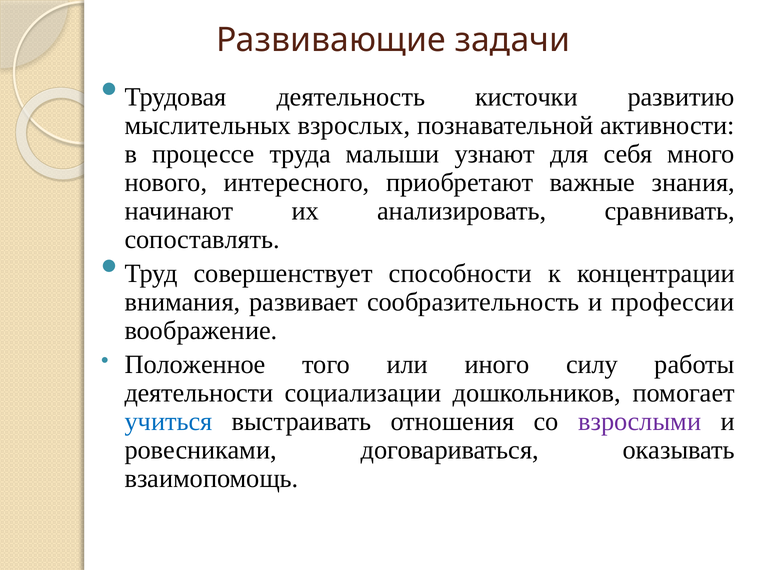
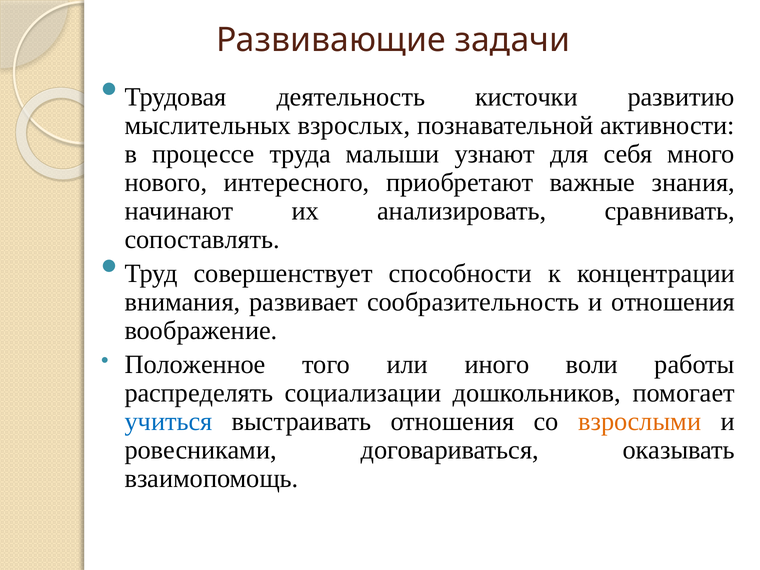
и профессии: профессии -> отношения
силу: силу -> воли
деятельности: деятельности -> распределять
взрослыми colour: purple -> orange
